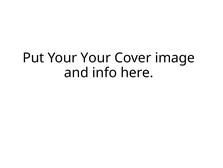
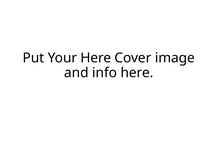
Your Your: Your -> Here
